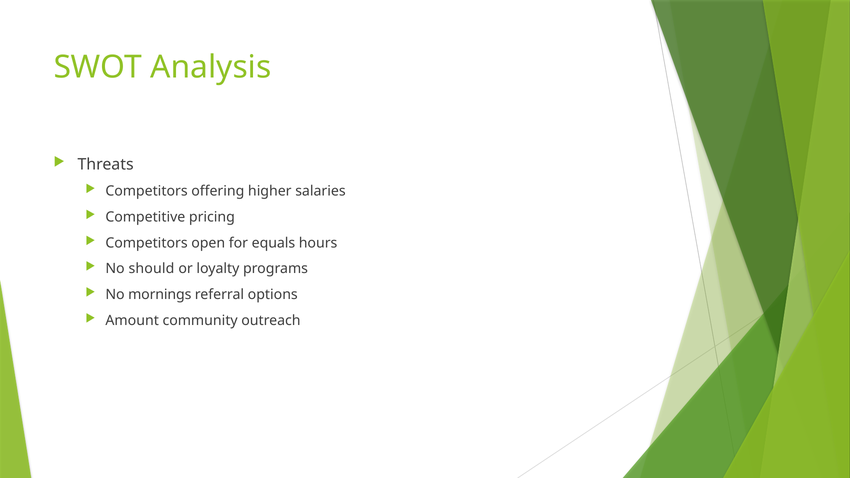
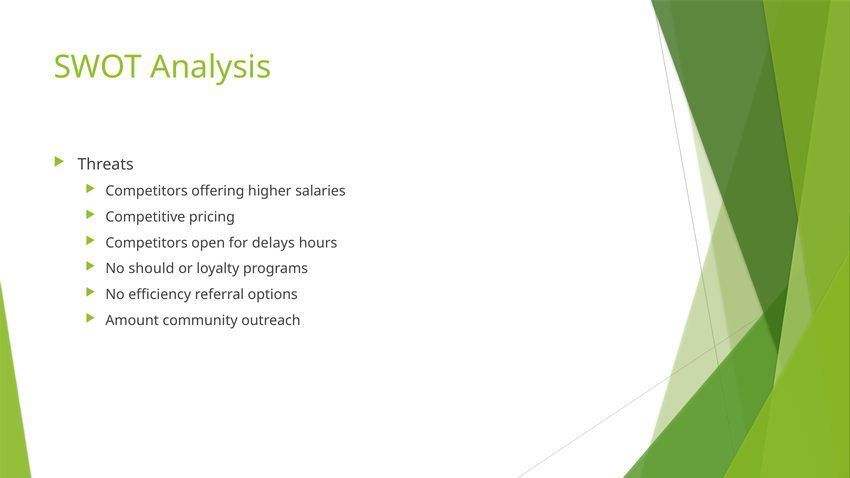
equals: equals -> delays
mornings: mornings -> efficiency
